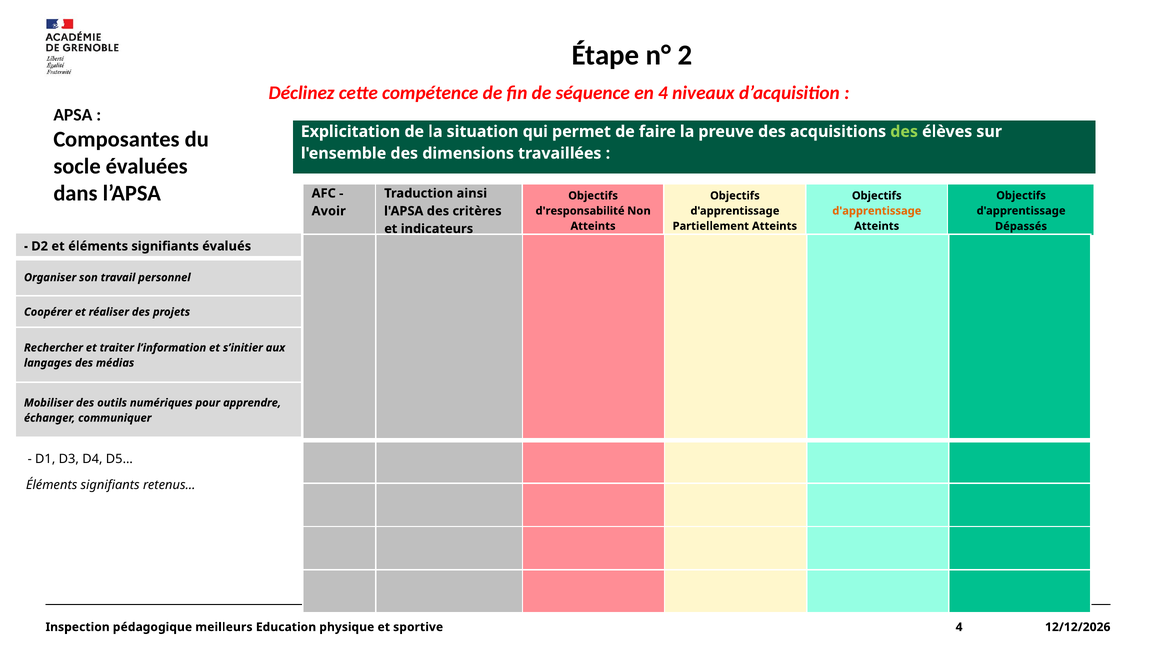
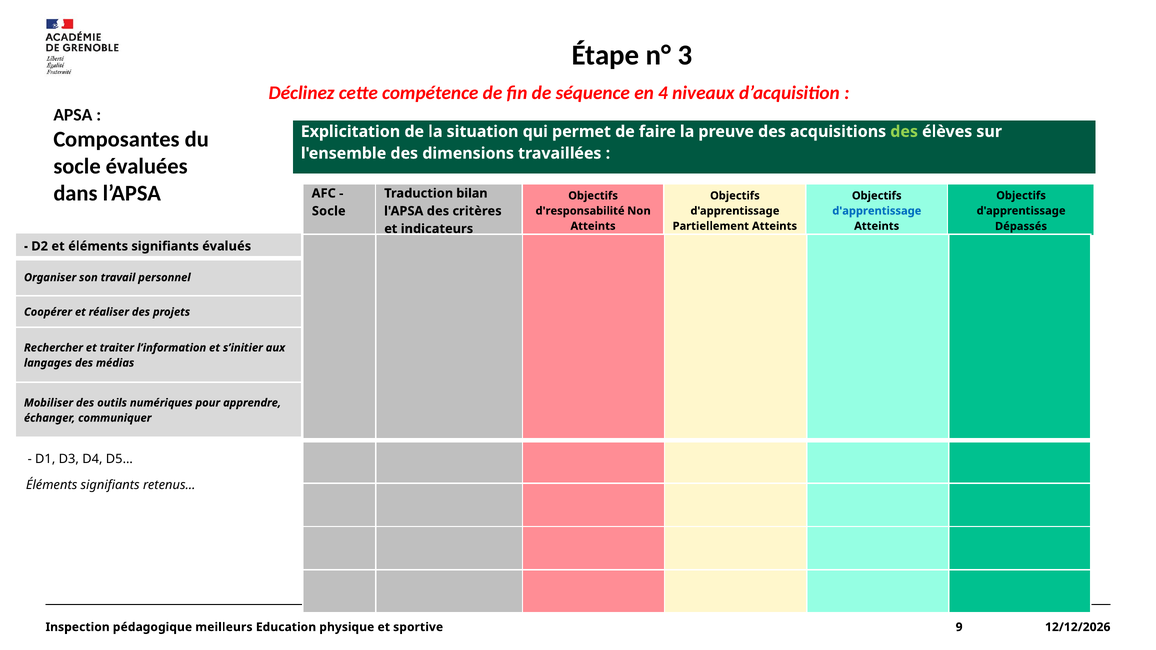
2: 2 -> 3
ainsi: ainsi -> bilan
Avoir at (329, 211): Avoir -> Socle
d'apprentissage at (877, 211) colour: orange -> blue
sportive 4: 4 -> 9
